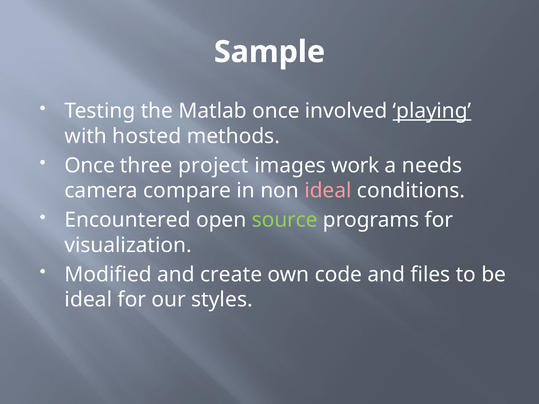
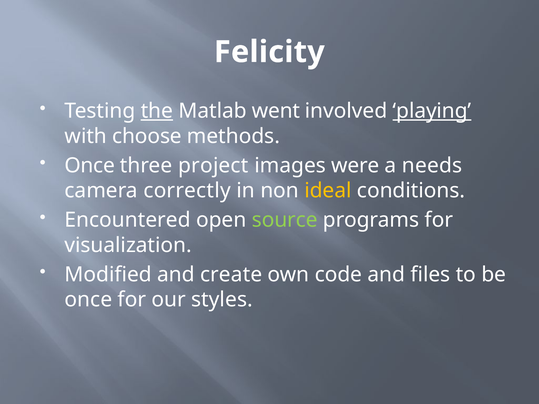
Sample: Sample -> Felicity
the underline: none -> present
Matlab once: once -> went
hosted: hosted -> choose
work: work -> were
compare: compare -> correctly
ideal at (328, 191) colour: pink -> yellow
ideal at (88, 300): ideal -> once
